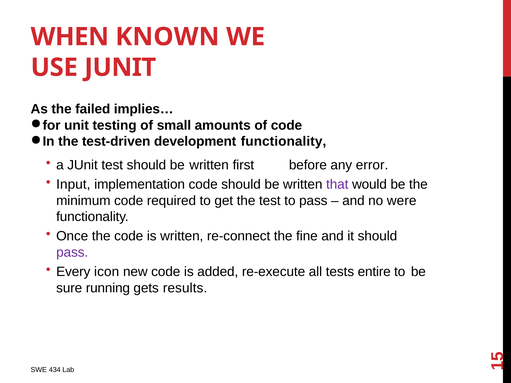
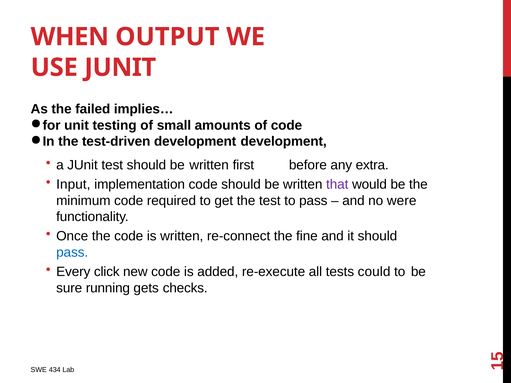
KNOWN: KNOWN -> OUTPUT
development functionality: functionality -> development
error: error -> extra
pass at (72, 253) colour: purple -> blue
icon: icon -> click
entire: entire -> could
results: results -> checks
